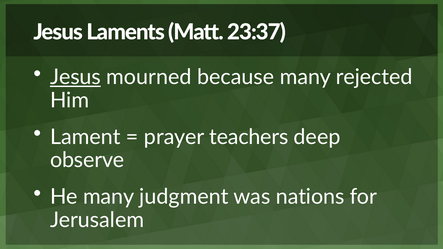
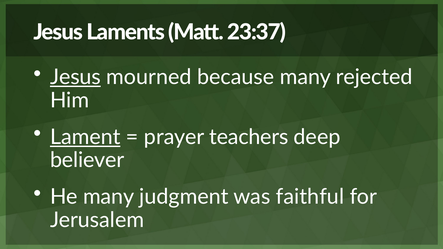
Lament underline: none -> present
observe: observe -> believer
nations: nations -> faithful
